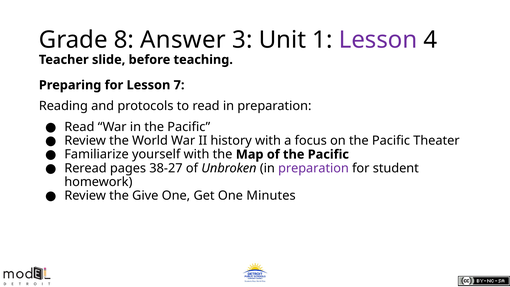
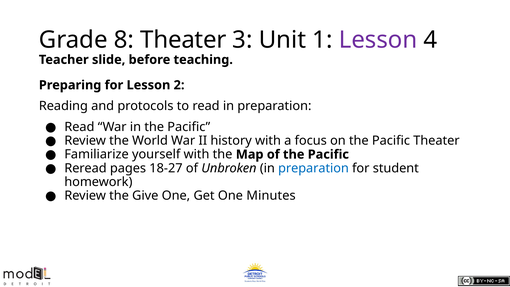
8 Answer: Answer -> Theater
7: 7 -> 2
38-27: 38-27 -> 18-27
preparation at (313, 168) colour: purple -> blue
